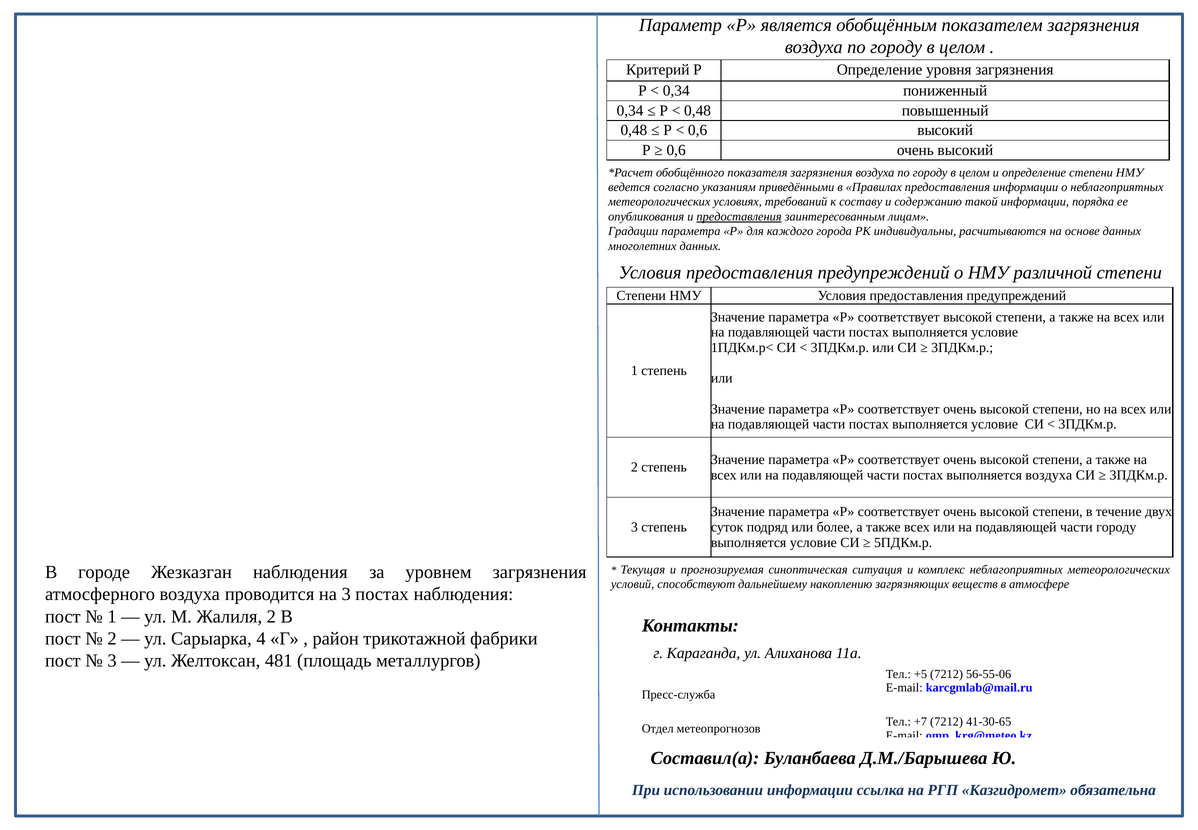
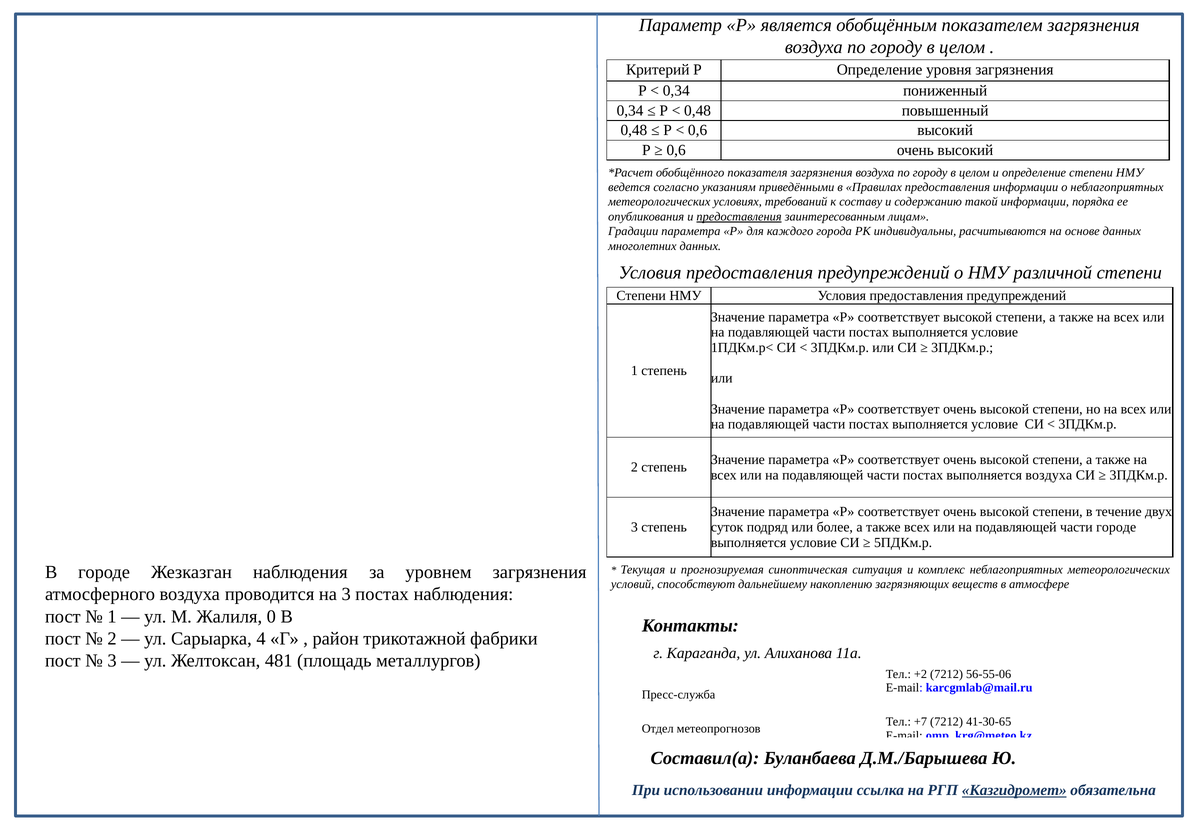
части городу: городу -> городе
Жалиля 2: 2 -> 0
+5: +5 -> +2
Казгидромет underline: none -> present
